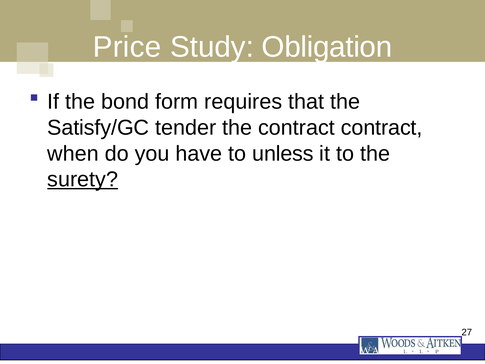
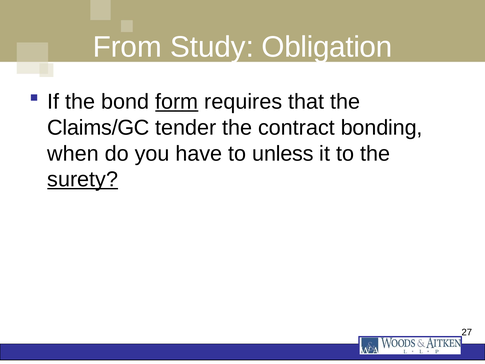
Price: Price -> From
form underline: none -> present
Satisfy/GC: Satisfy/GC -> Claims/GC
contract contract: contract -> bonding
